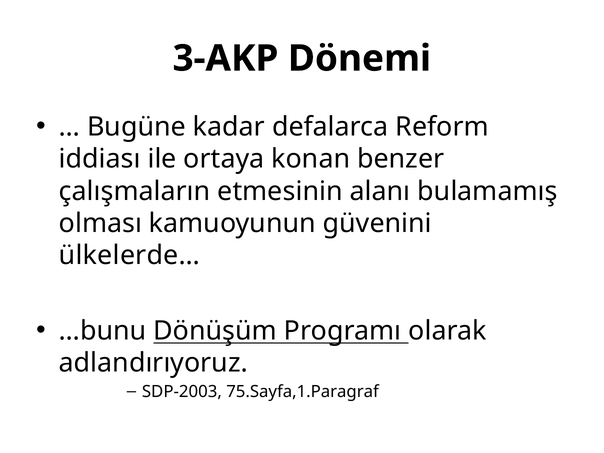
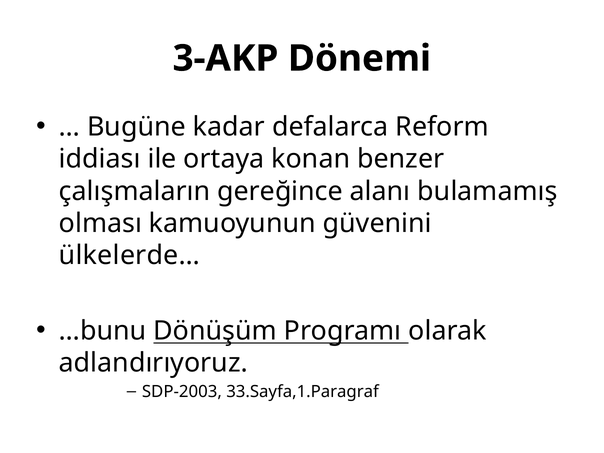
etmesinin: etmesinin -> gereğince
75.Sayfa,1.Paragraf: 75.Sayfa,1.Paragraf -> 33.Sayfa,1.Paragraf
